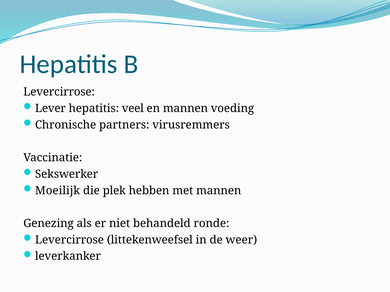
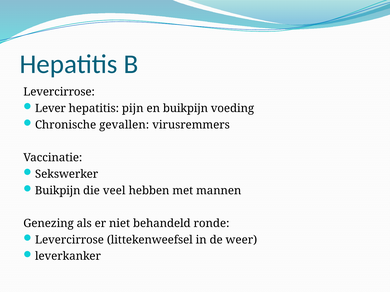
veel: veel -> pijn
en mannen: mannen -> buikpijn
partners: partners -> gevallen
Moeilijk at (58, 191): Moeilijk -> Buikpijn
plek: plek -> veel
